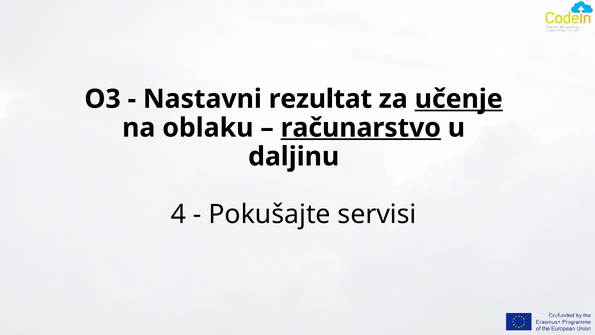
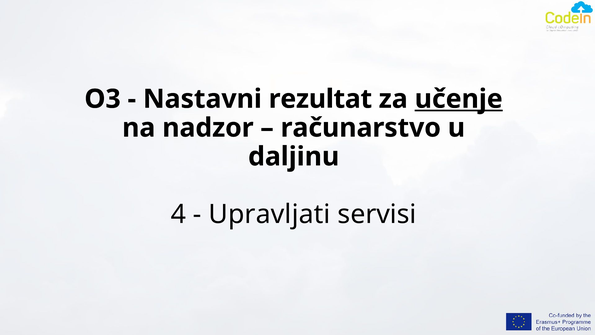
oblaku: oblaku -> nadzor
računarstvo underline: present -> none
Pokušajte: Pokušajte -> Upravljati
